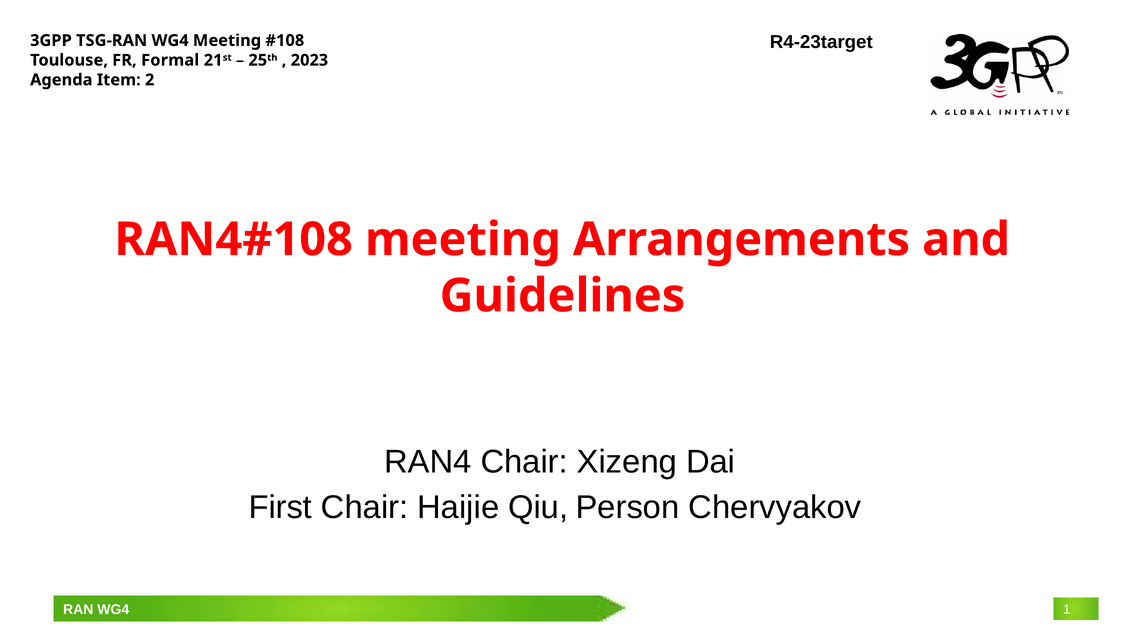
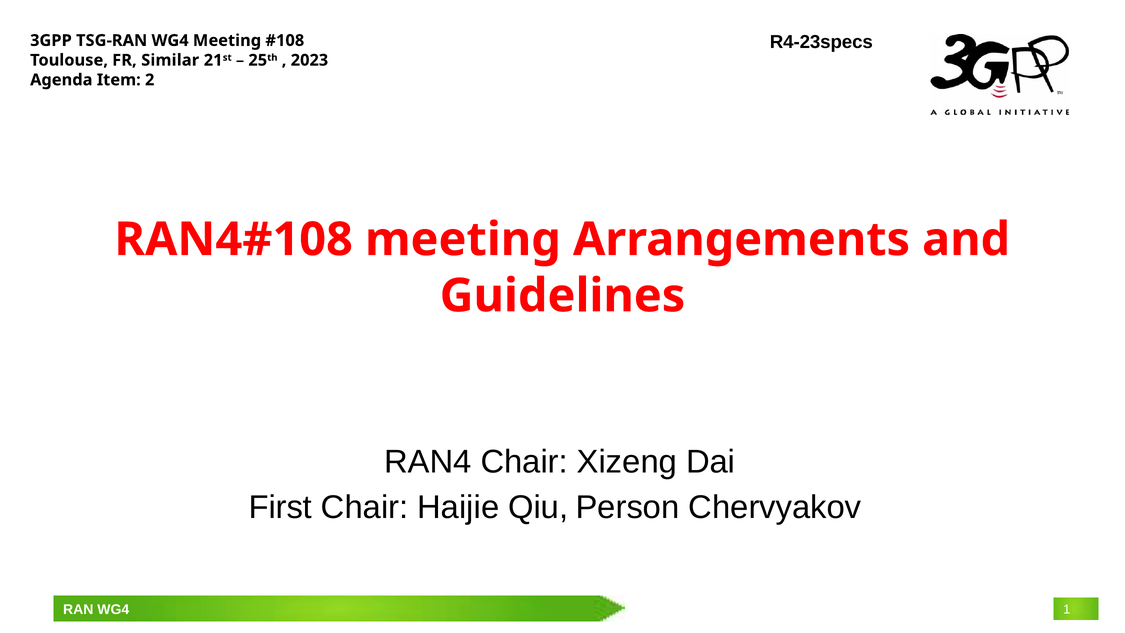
R4-23target: R4-23target -> R4-23specs
Formal: Formal -> Similar
